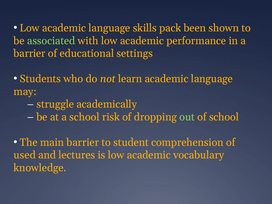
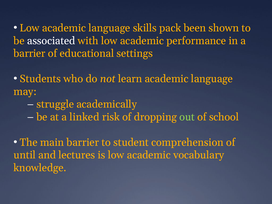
associated colour: light green -> white
a school: school -> linked
used: used -> until
